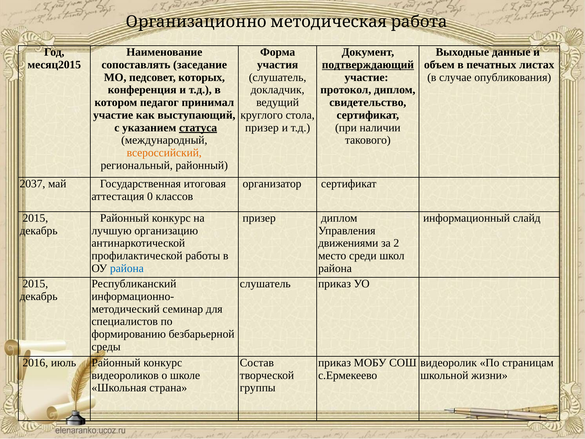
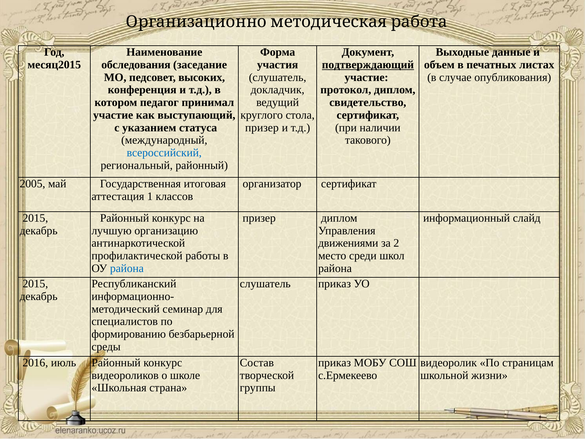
сопоставлять: сопоставлять -> обследования
которых: которых -> высоких
статуса underline: present -> none
всероссийский colour: orange -> blue
2037: 2037 -> 2005
0: 0 -> 1
